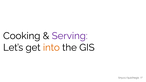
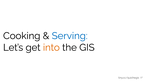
Serving colour: purple -> blue
